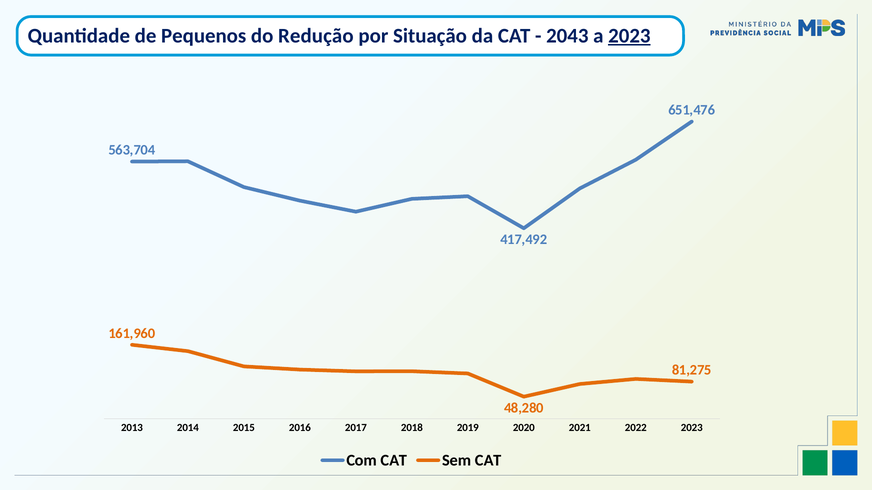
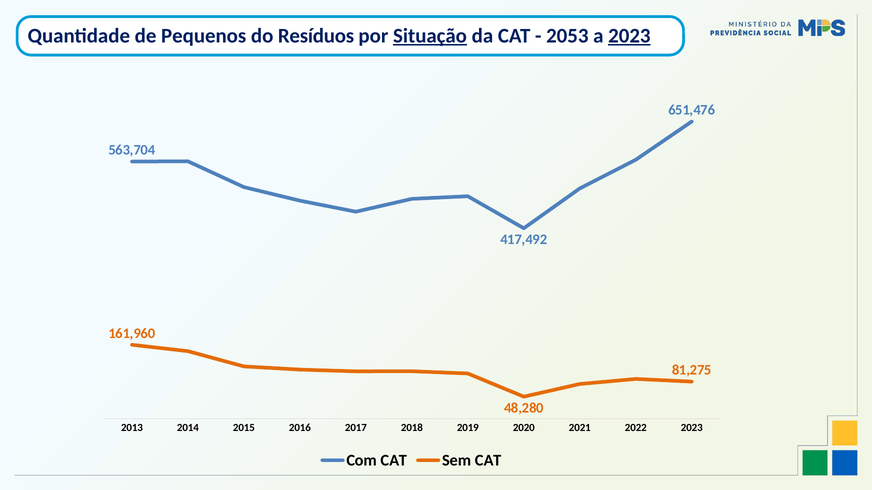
Redução: Redução -> Resíduos
Situação underline: none -> present
2043: 2043 -> 2053
